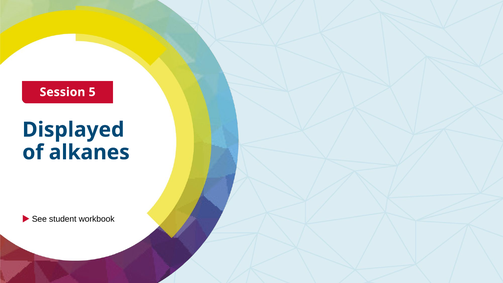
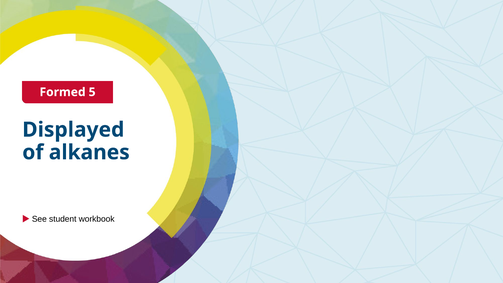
Session: Session -> Formed
